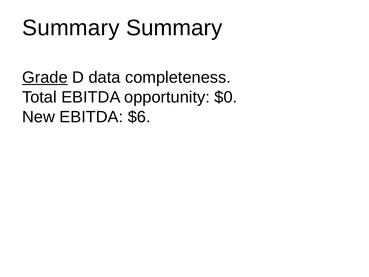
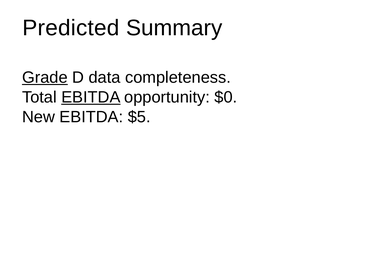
Summary at (71, 28): Summary -> Predicted
EBITDA at (91, 97) underline: none -> present
$6: $6 -> $5
